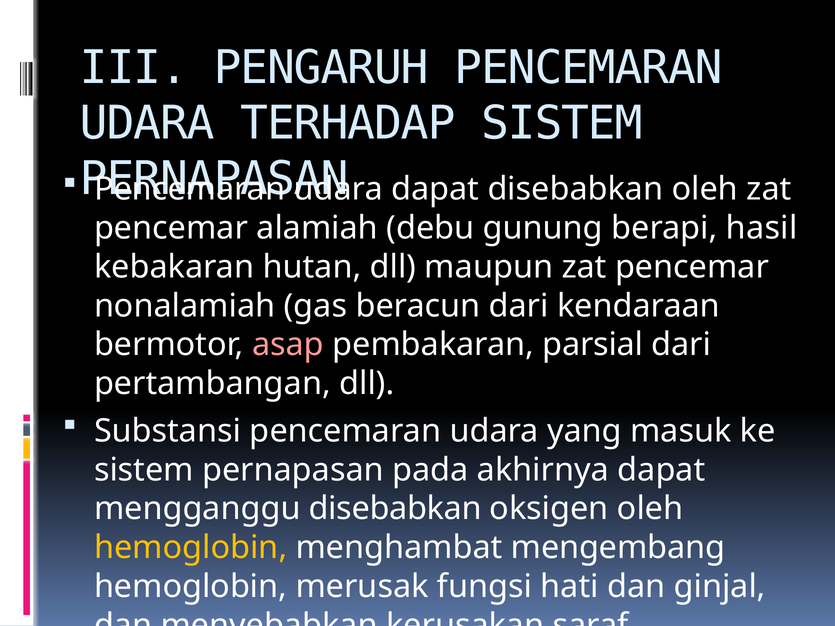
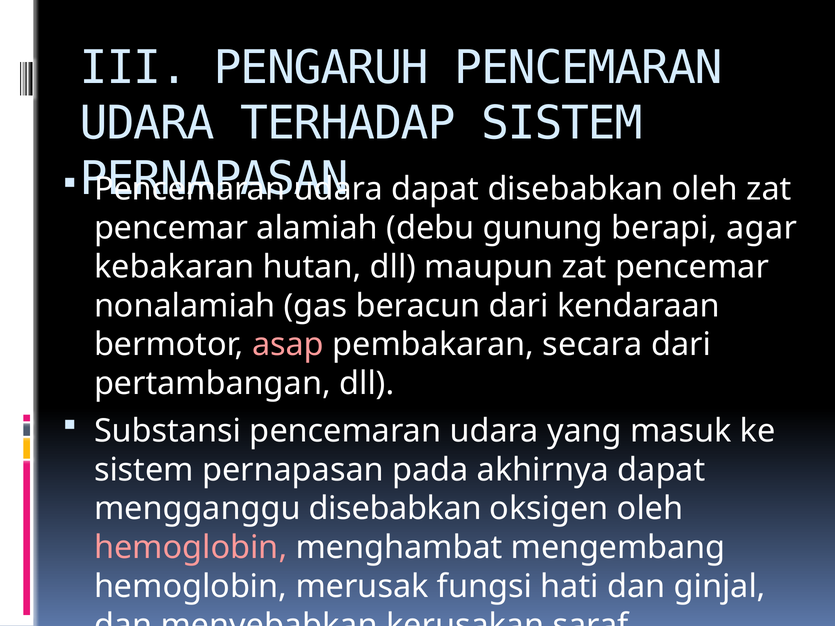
hasil: hasil -> agar
parsial: parsial -> secara
hemoglobin at (191, 548) colour: yellow -> pink
